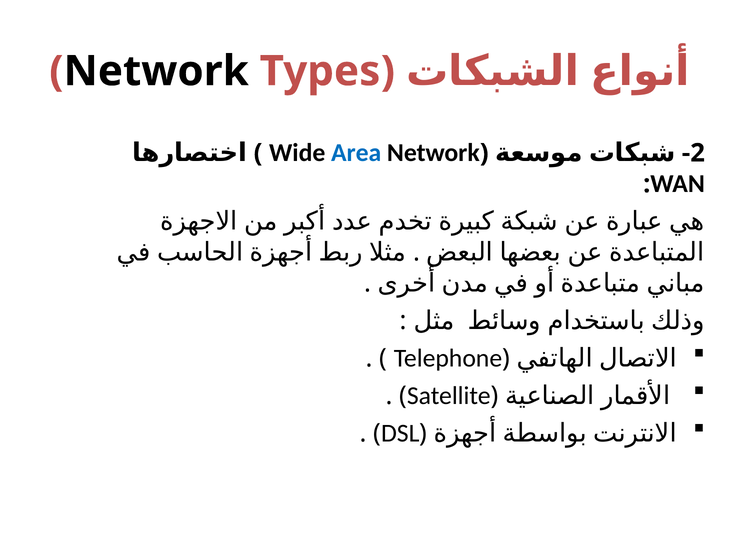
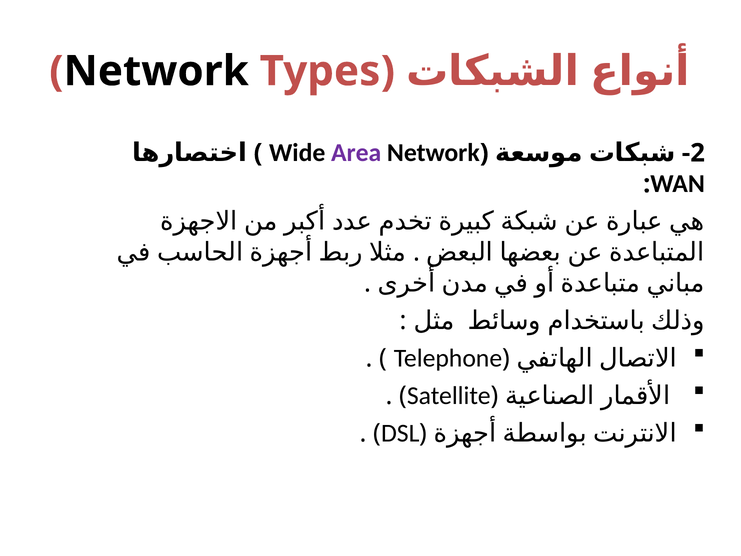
Area colour: blue -> purple
